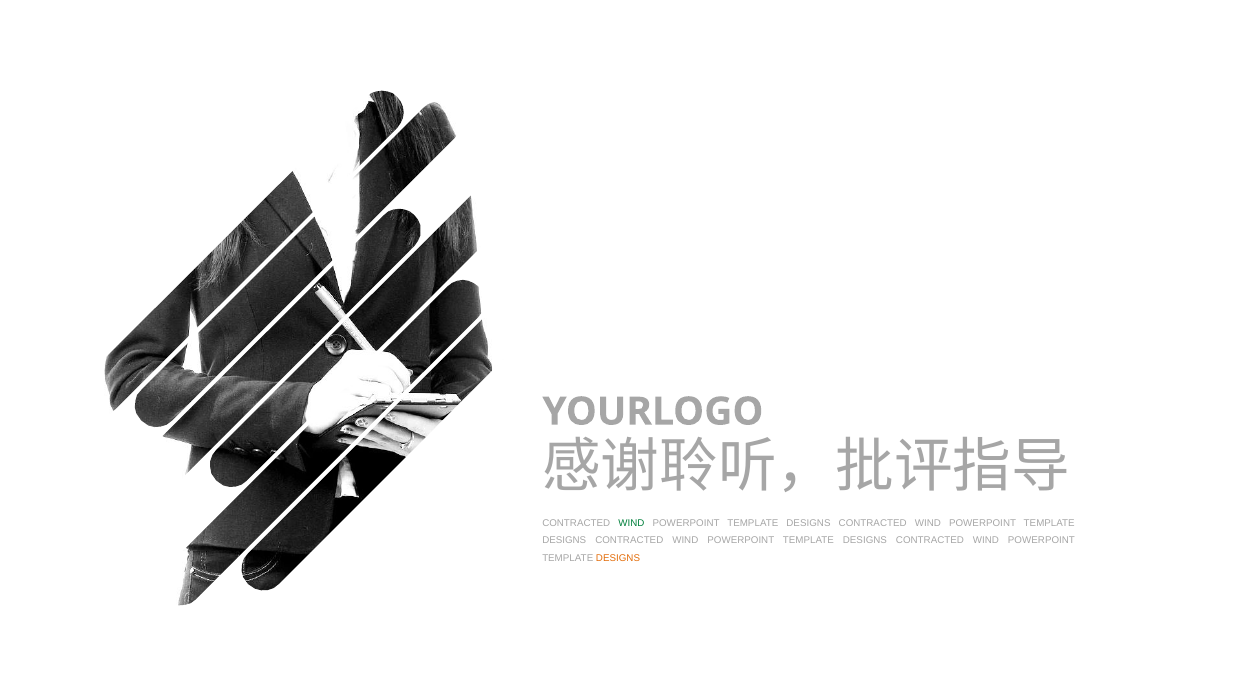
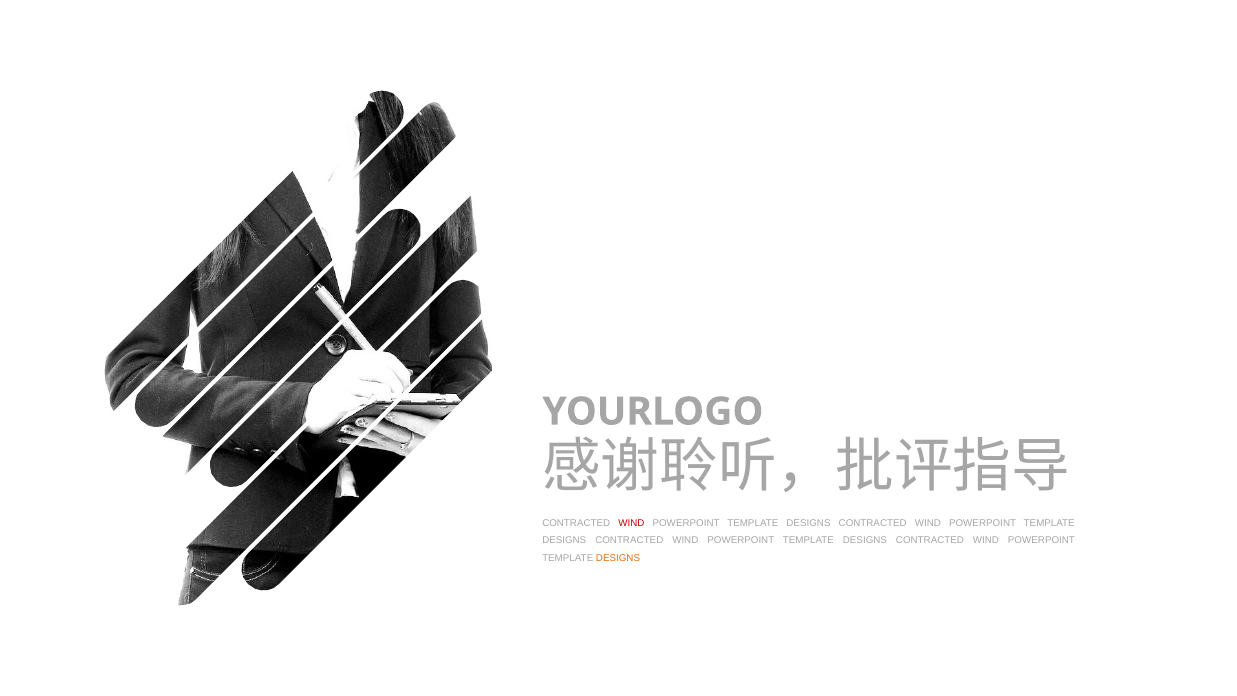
WIND at (631, 523) colour: green -> red
